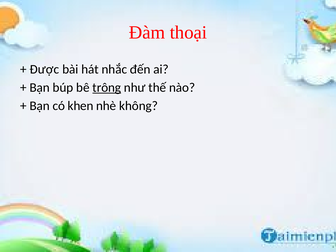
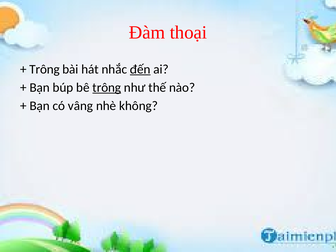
Được at (44, 69): Được -> Trông
đến underline: none -> present
khen: khen -> vâng
